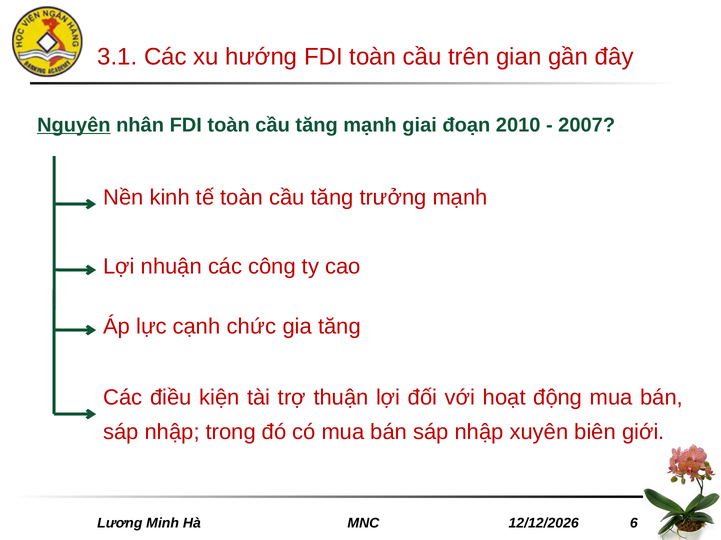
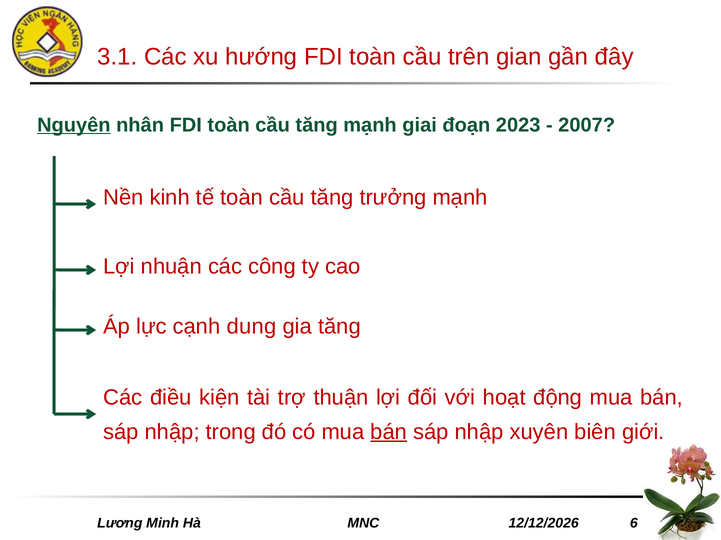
2010: 2010 -> 2023
chức: chức -> dung
bán at (389, 432) underline: none -> present
